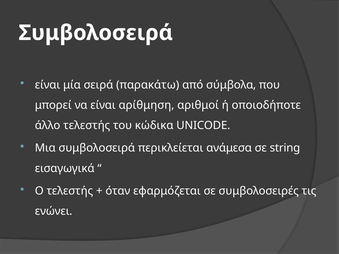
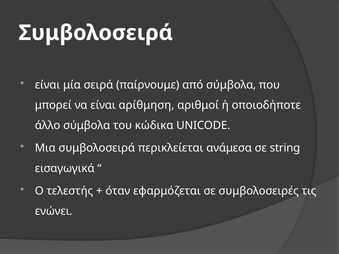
παρακάτω: παρακάτω -> παίρνουμε
άλλο τελεστής: τελεστής -> σύμβολα
